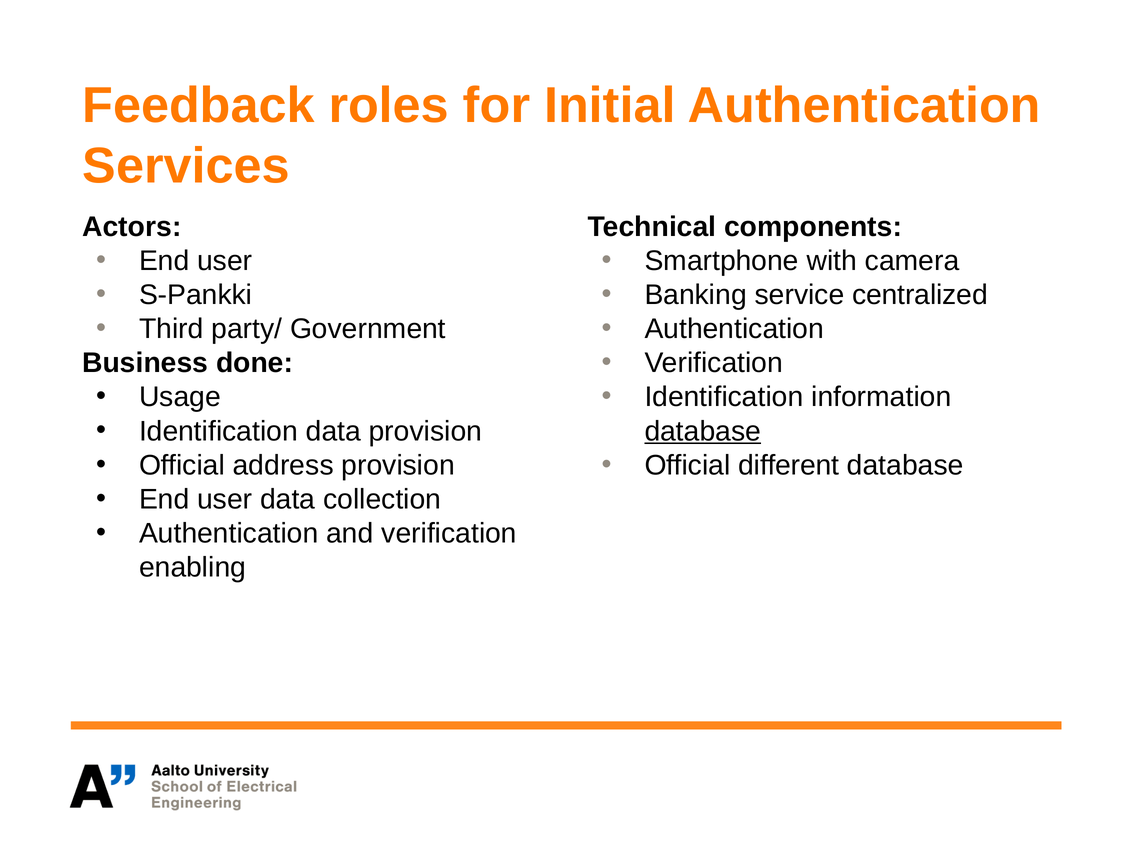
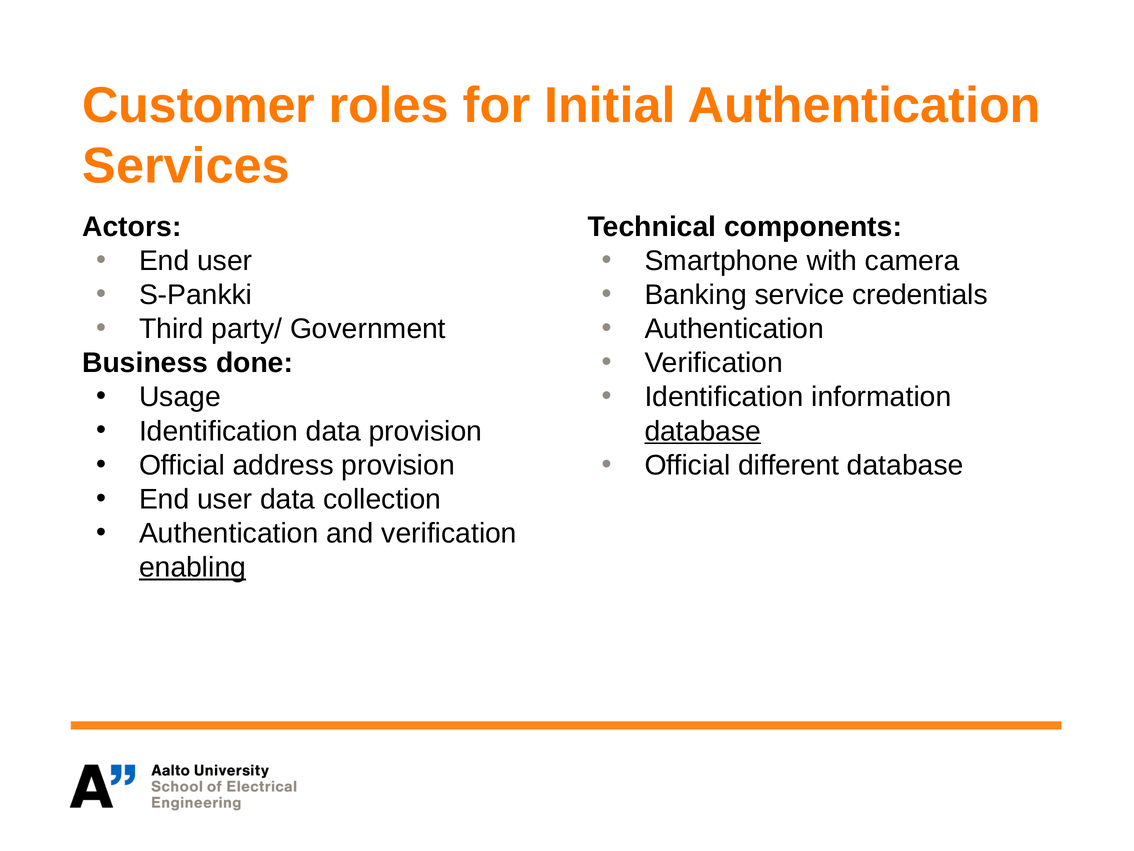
Feedback: Feedback -> Customer
centralized: centralized -> credentials
enabling underline: none -> present
